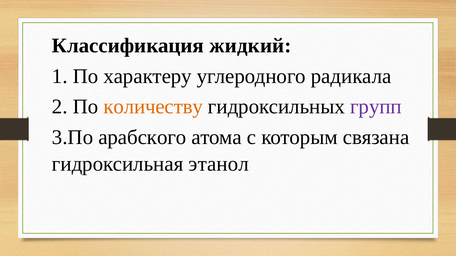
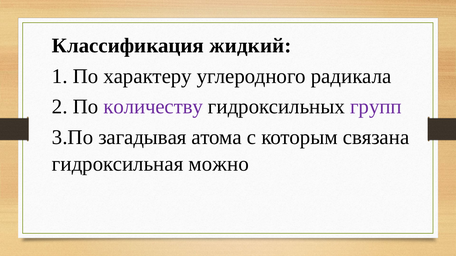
количеству colour: orange -> purple
арабского: арабского -> загадывая
этанол: этанол -> можно
